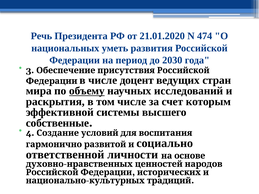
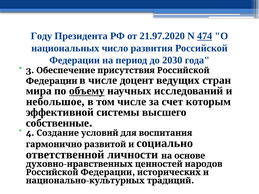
Речь: Речь -> Году
21.01.2020: 21.01.2020 -> 21.97.2020
474 underline: none -> present
уметь: уметь -> число
раскрытия: раскрытия -> небольшое
